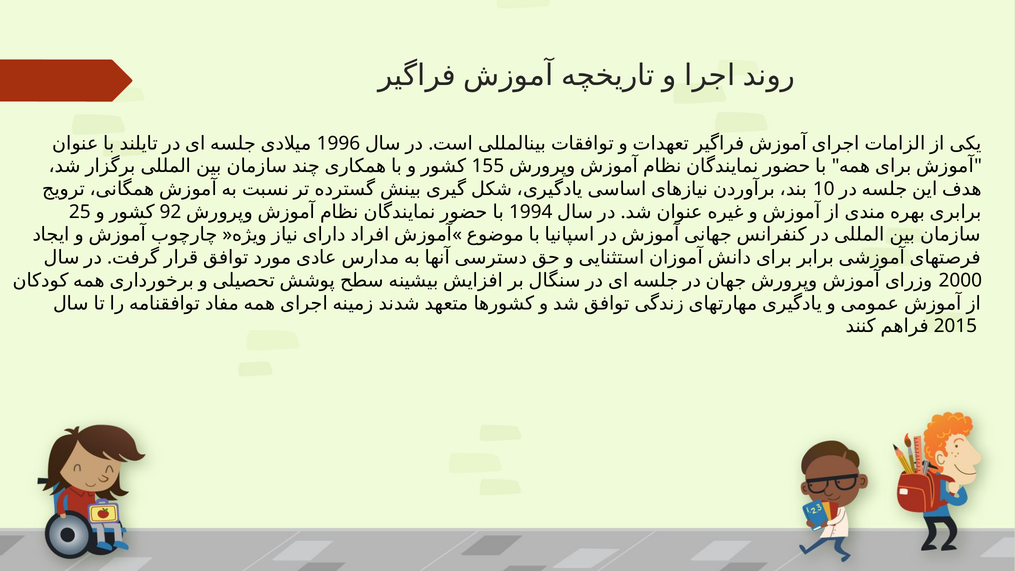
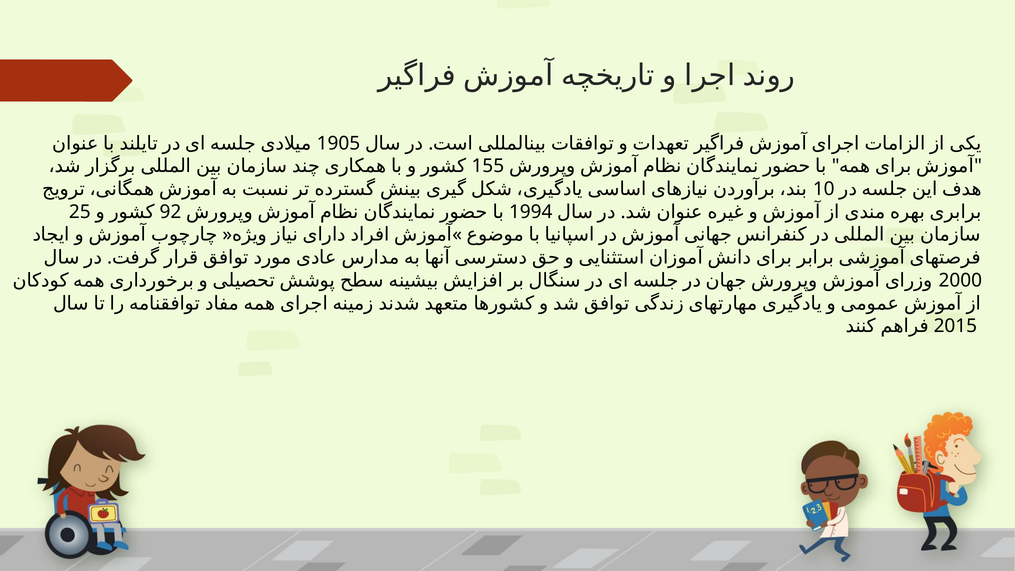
1996: 1996 -> 1905
